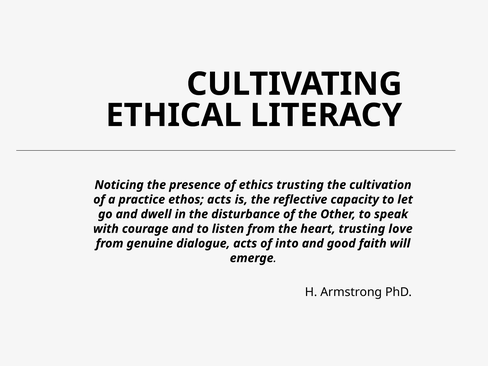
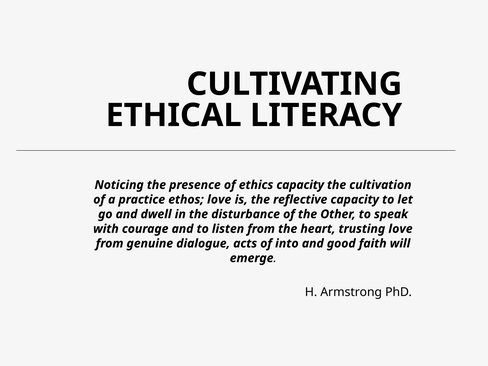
ethics trusting: trusting -> capacity
ethos acts: acts -> love
